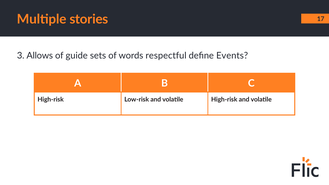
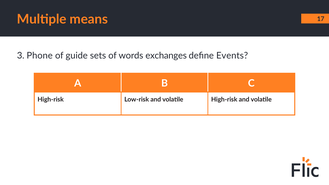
stories: stories -> means
Allows: Allows -> Phone
respectful: respectful -> exchanges
